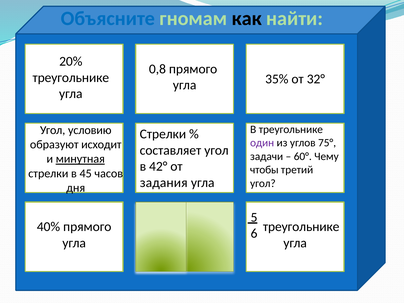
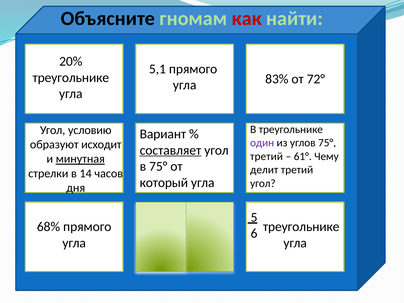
Объясните colour: blue -> black
как colour: black -> red
0,8: 0,8 -> 5,1
35%: 35% -> 83%
32°: 32° -> 72°
Стрелки at (163, 134): Стрелки -> Вариант
составляет underline: none -> present
задачи at (267, 156): задачи -> третий
60°: 60° -> 61°
в 42°: 42° -> 75°
чтобы: чтобы -> делит
45: 45 -> 14
задания: задания -> который
40%: 40% -> 68%
